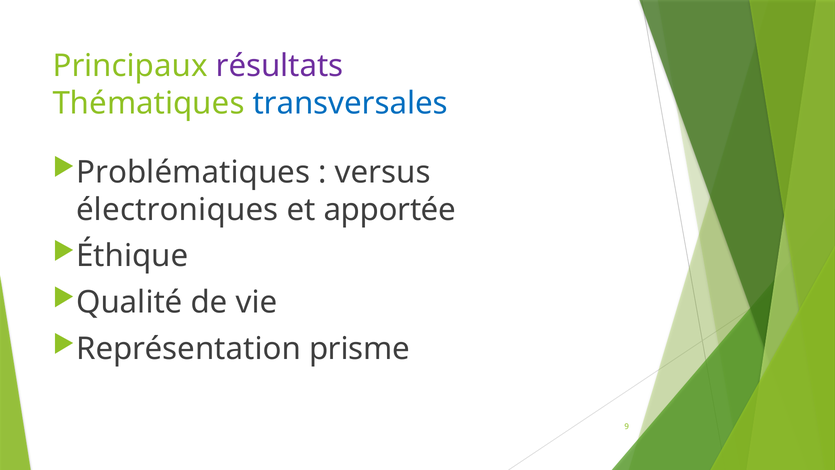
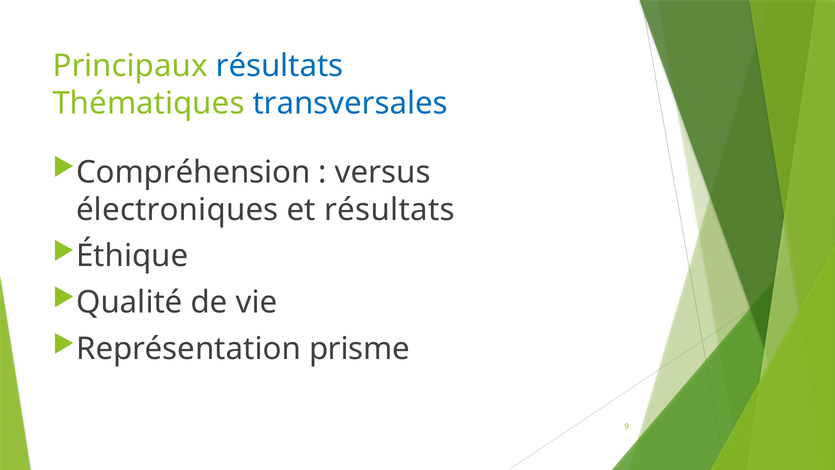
résultats at (280, 66) colour: purple -> blue
Problématiques: Problématiques -> Compréhension
et apportée: apportée -> résultats
